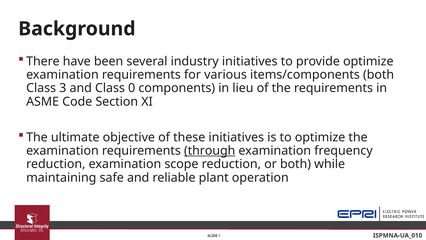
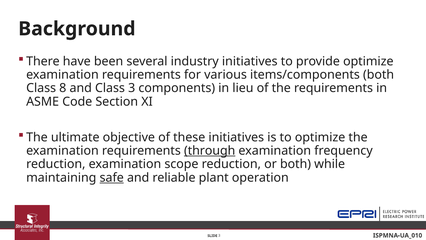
Class 3: 3 -> 8
Class 0: 0 -> 3
safe underline: none -> present
